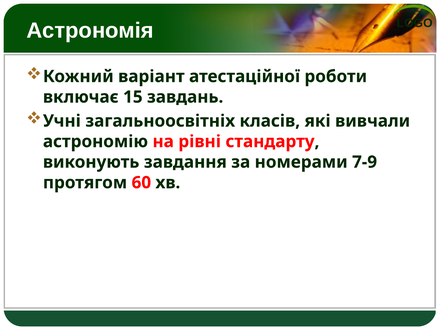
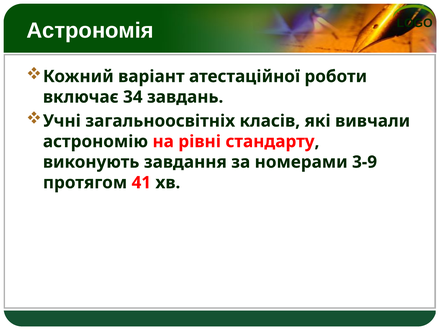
15: 15 -> 34
7-9: 7-9 -> 3-9
60: 60 -> 41
